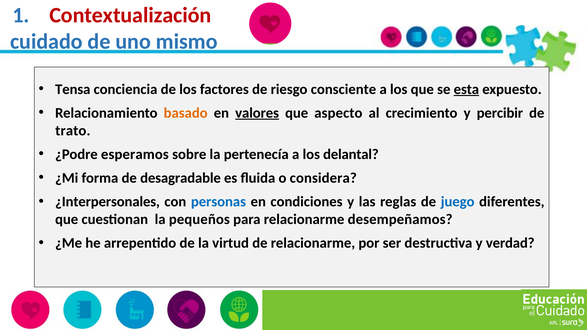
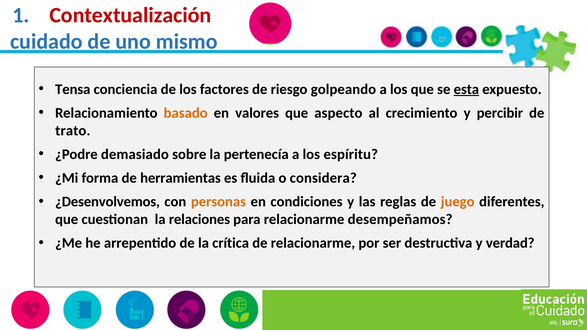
consciente: consciente -> golpeando
valores underline: present -> none
esperamos: esperamos -> demasiado
delantal: delantal -> espíritu
desagradable: desagradable -> herramientas
¿Interpersonales: ¿Interpersonales -> ¿Desenvolvemos
personas colour: blue -> orange
juego colour: blue -> orange
pequeños: pequeños -> relaciones
virtud: virtud -> crítica
